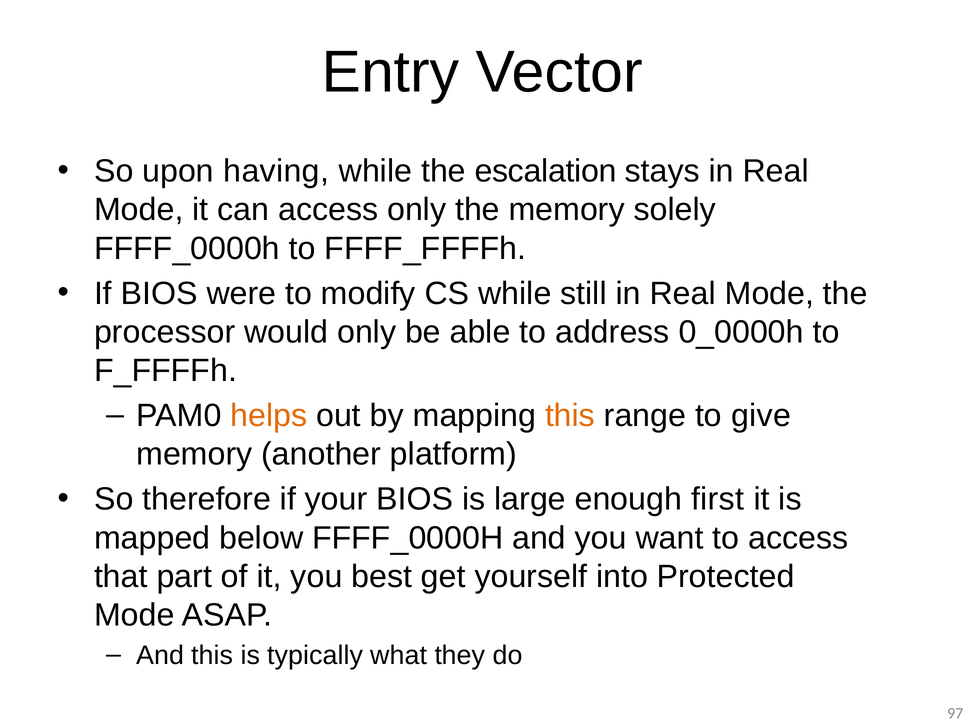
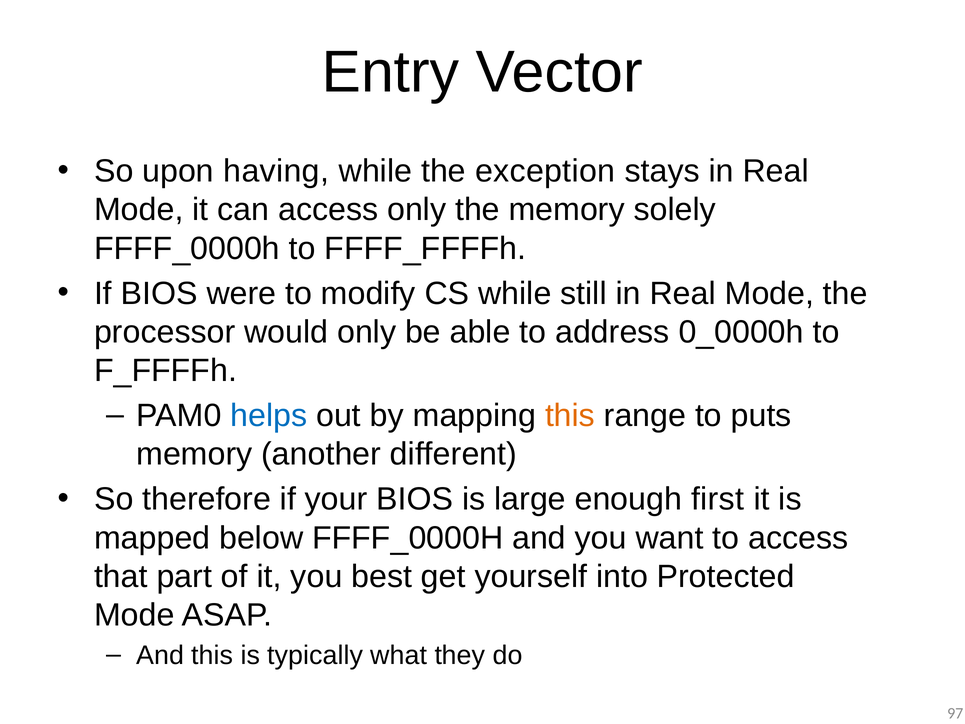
escalation: escalation -> exception
helps colour: orange -> blue
give: give -> puts
platform: platform -> different
